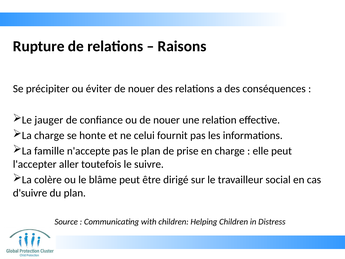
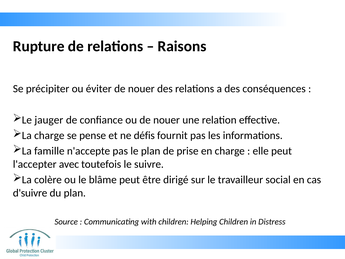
honte: honte -> pense
celui: celui -> défis
aller: aller -> avec
